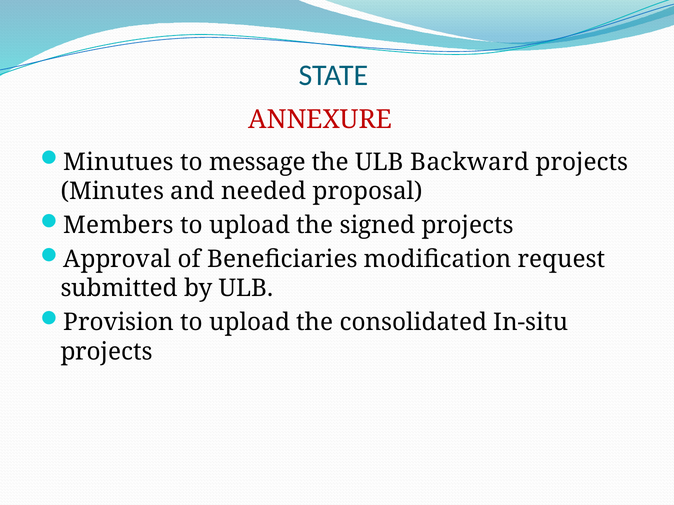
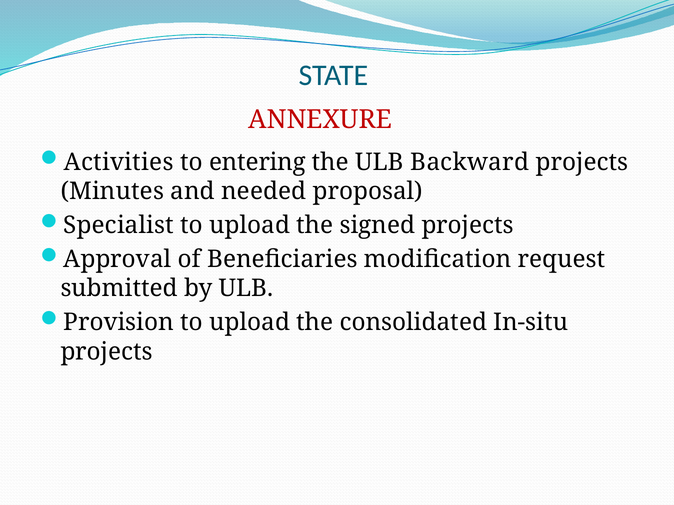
Minutues: Minutues -> Activities
message: message -> entering
Members: Members -> Specialist
